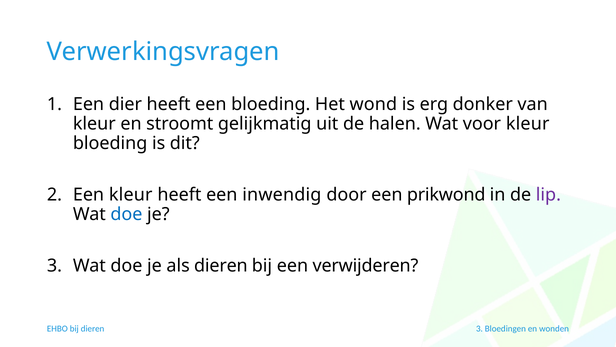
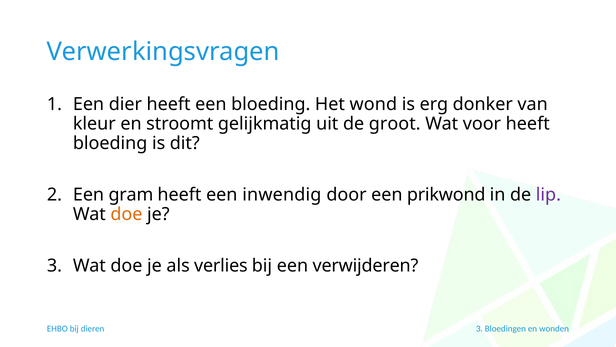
halen: halen -> groot
voor kleur: kleur -> heeft
Een kleur: kleur -> gram
doe at (126, 214) colour: blue -> orange
als dieren: dieren -> verlies
